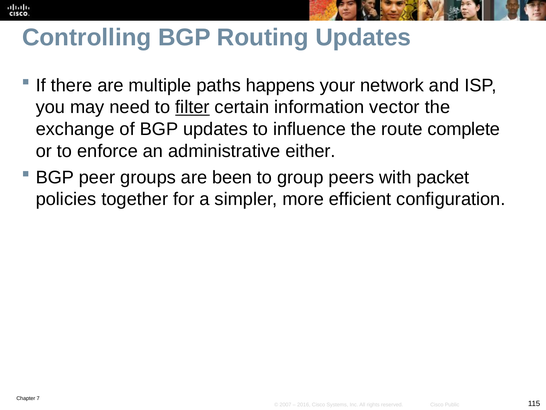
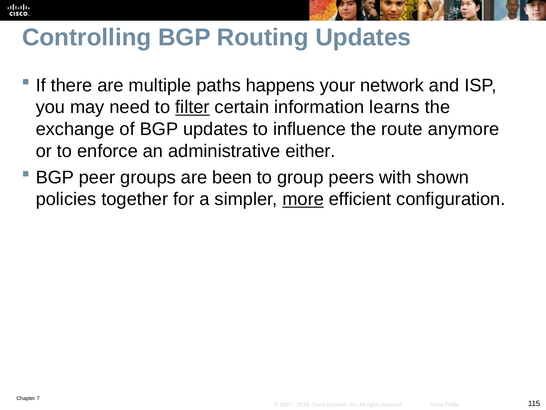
vector: vector -> learns
complete: complete -> anymore
packet: packet -> shown
more underline: none -> present
